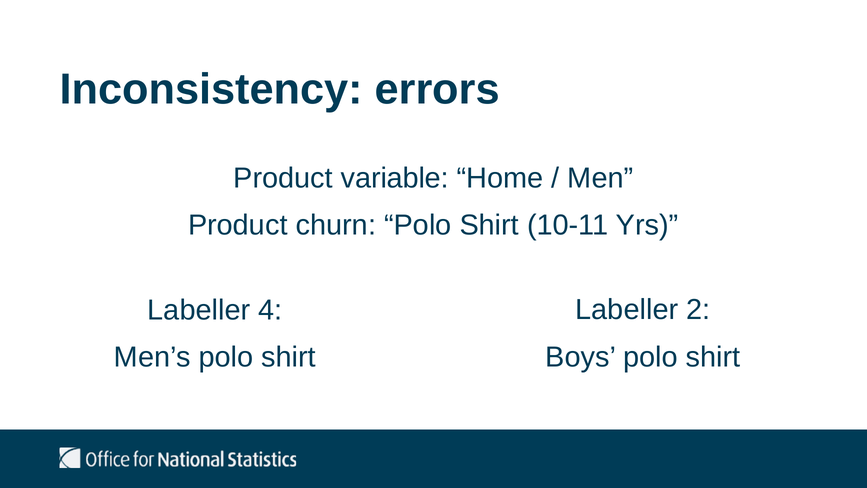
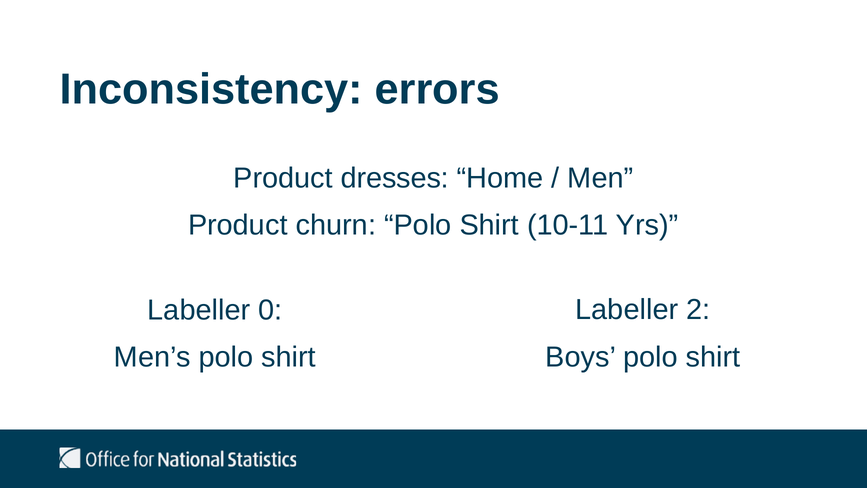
variable: variable -> dresses
4: 4 -> 0
